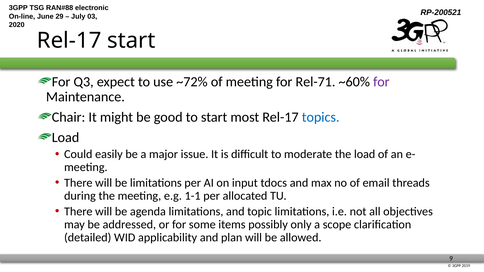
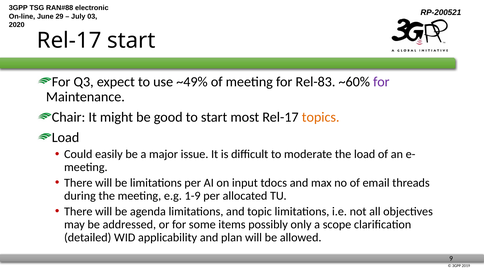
~72%: ~72% -> ~49%
Rel-71: Rel-71 -> Rel-83
topics colour: blue -> orange
1-1: 1-1 -> 1-9
